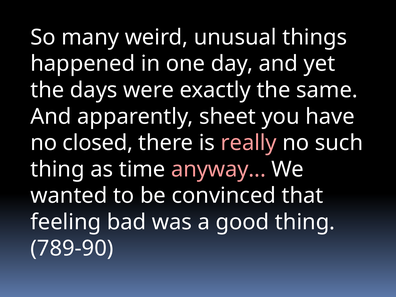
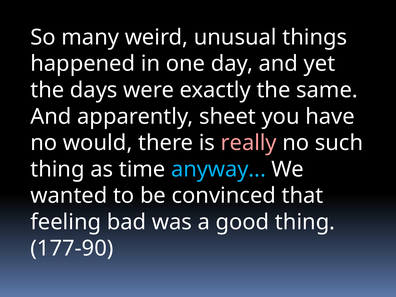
closed: closed -> would
anyway colour: pink -> light blue
789-90: 789-90 -> 177-90
